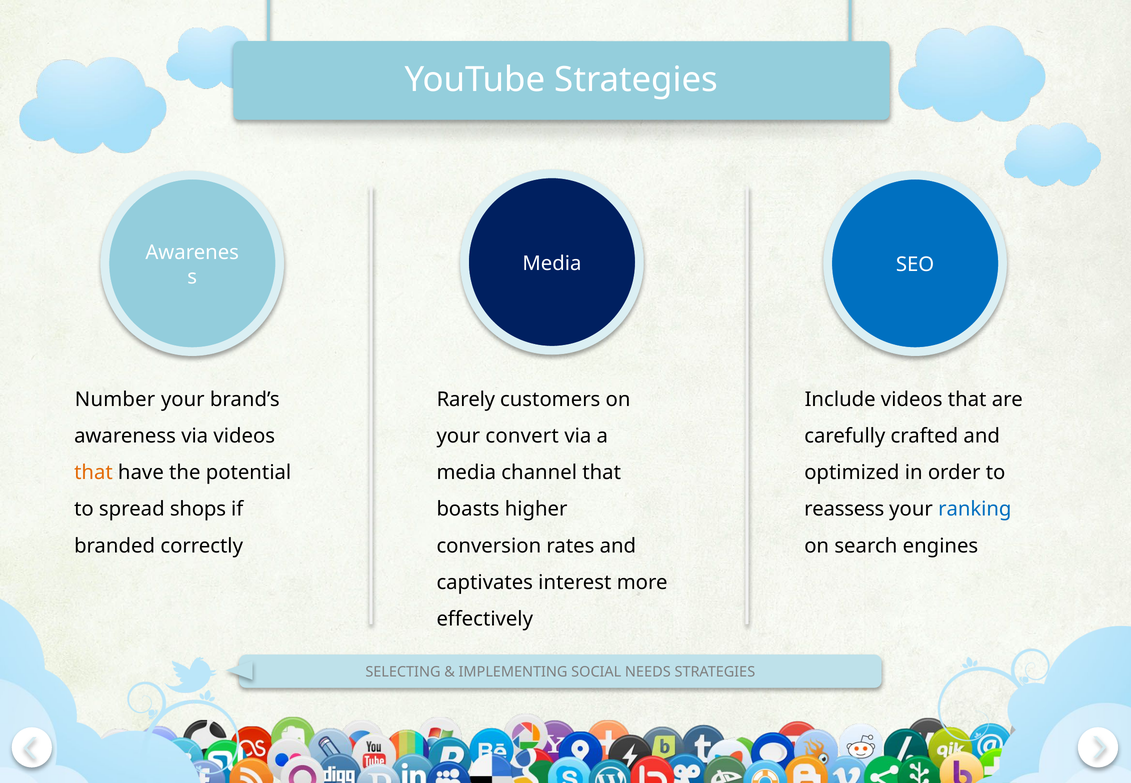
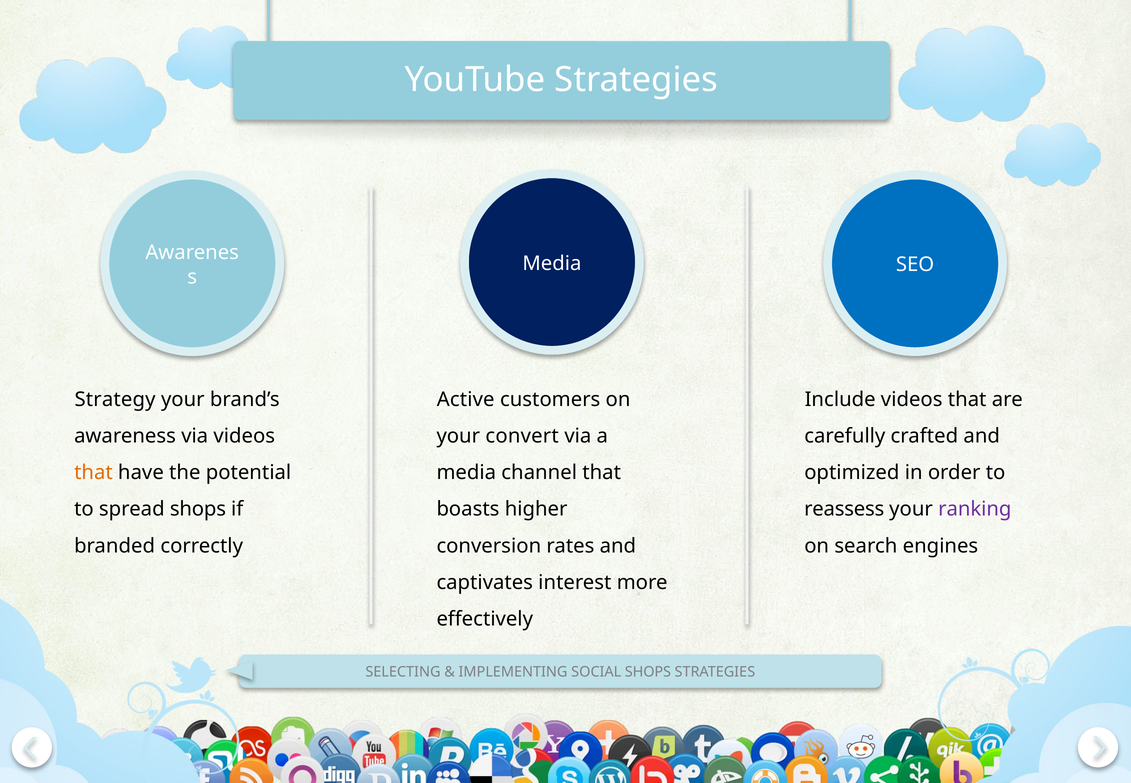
Number: Number -> Strategy
Rarely: Rarely -> Active
ranking colour: blue -> purple
NEEDS at (648, 672): NEEDS -> SHOPS
